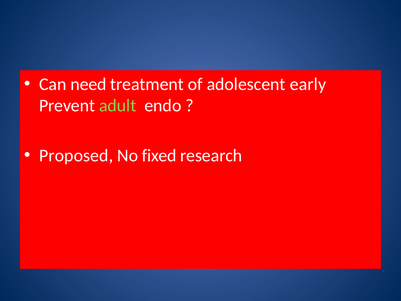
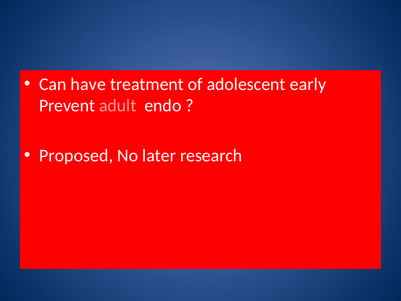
need: need -> have
adult colour: light green -> pink
fixed: fixed -> later
